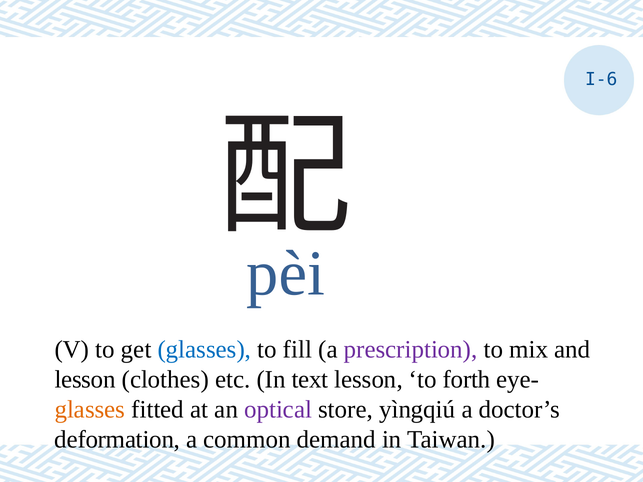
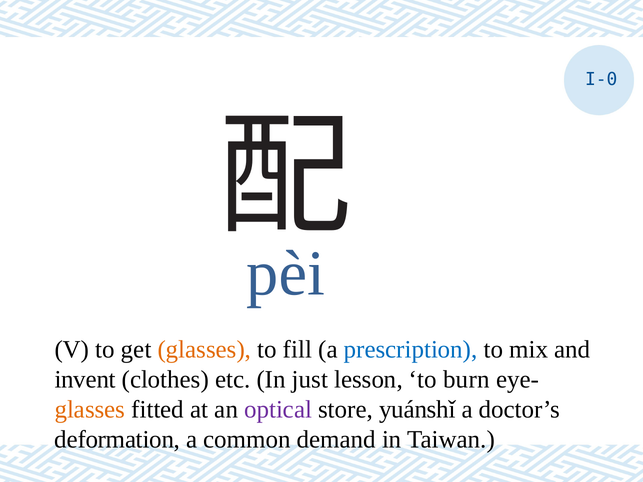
I-6: I-6 -> I-0
glasses at (204, 350) colour: blue -> orange
prescription colour: purple -> blue
lesson at (85, 380): lesson -> invent
text: text -> just
forth: forth -> burn
yìngqiú: yìngqiú -> yuánshǐ
